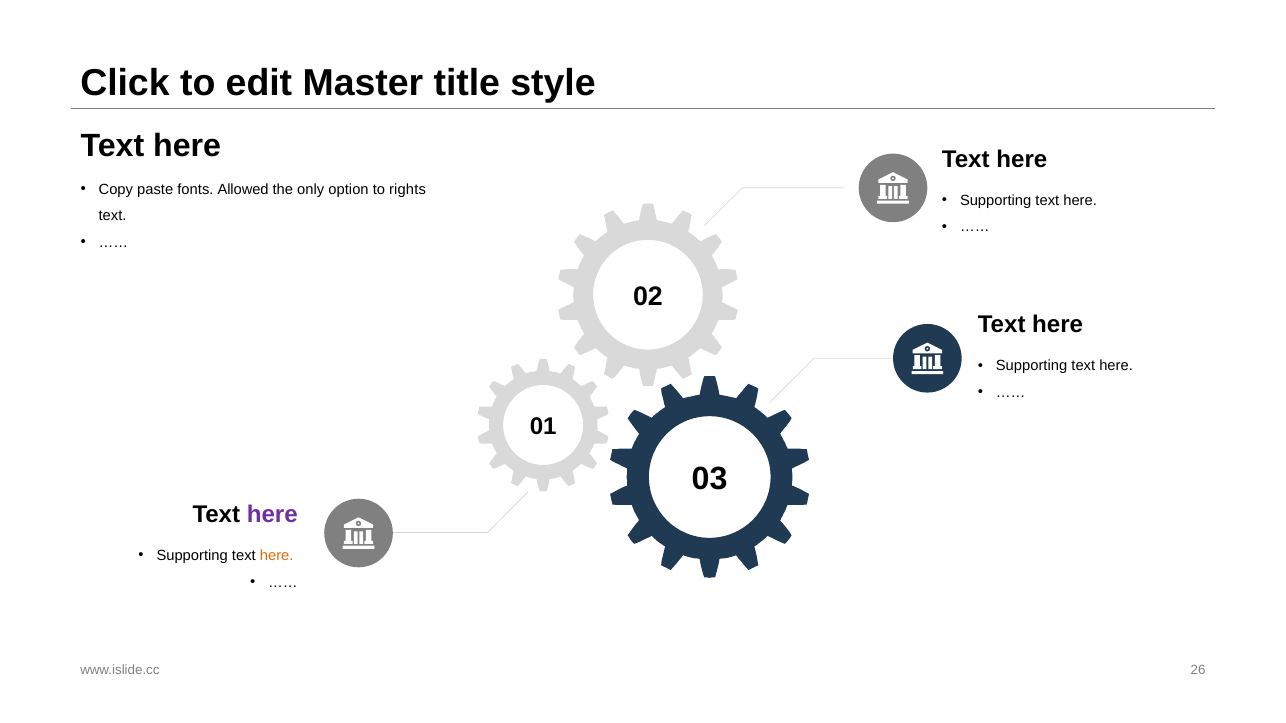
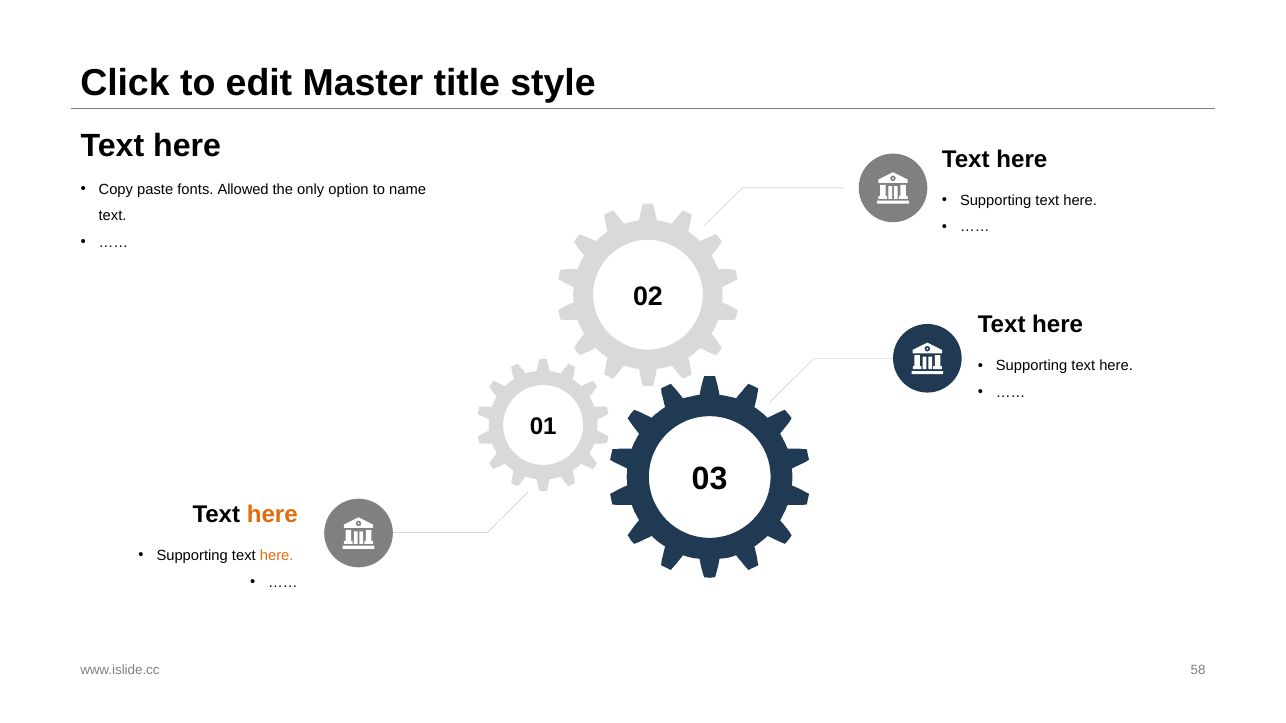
rights: rights -> name
here at (272, 515) colour: purple -> orange
26: 26 -> 58
